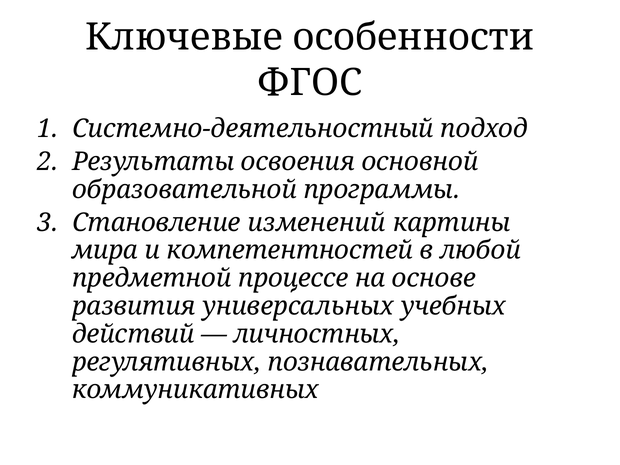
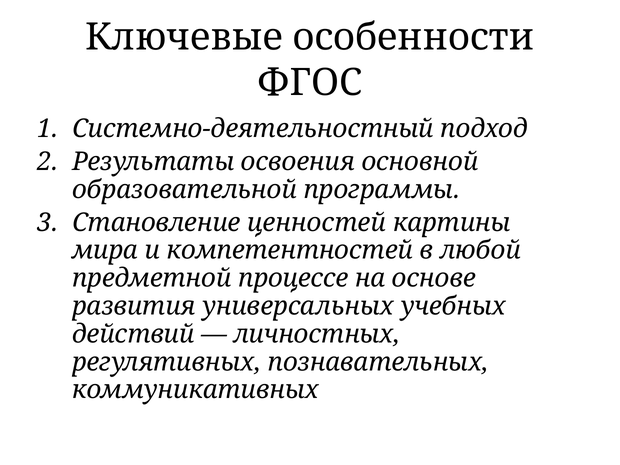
изменений: изменений -> ценностей
